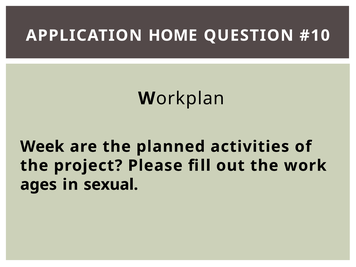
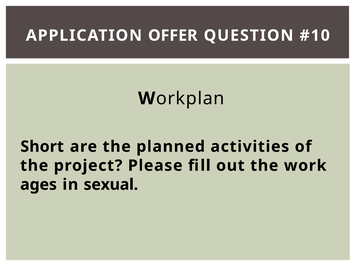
HOME: HOME -> OFFER
Week: Week -> Short
